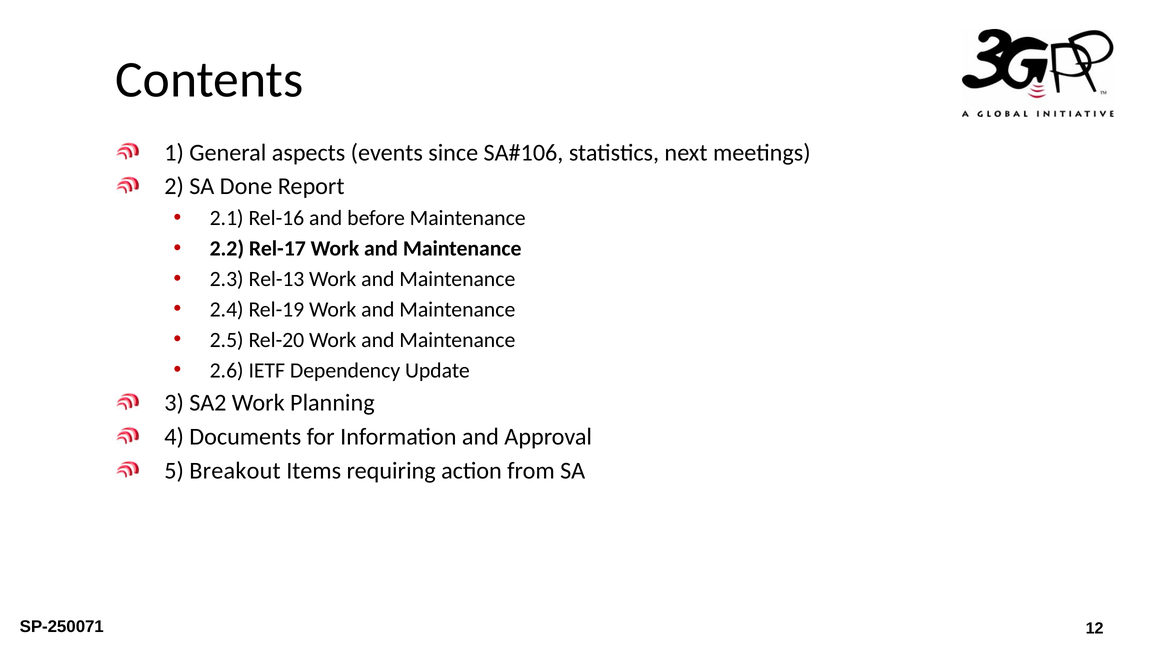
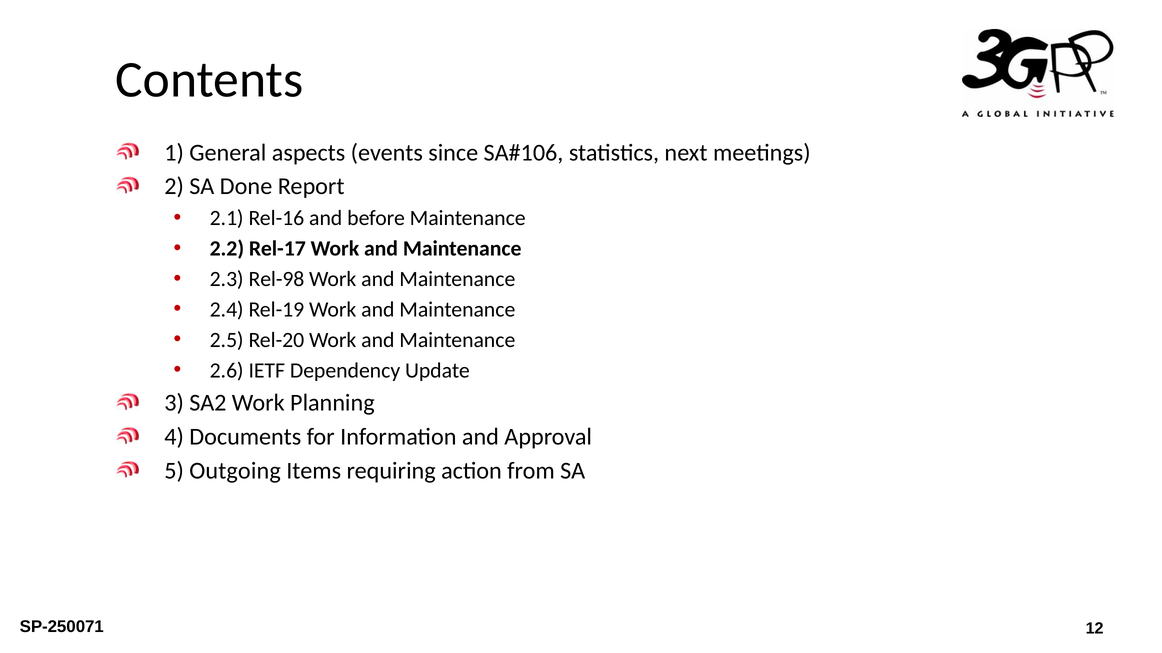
Rel-13: Rel-13 -> Rel-98
Breakout: Breakout -> Outgoing
